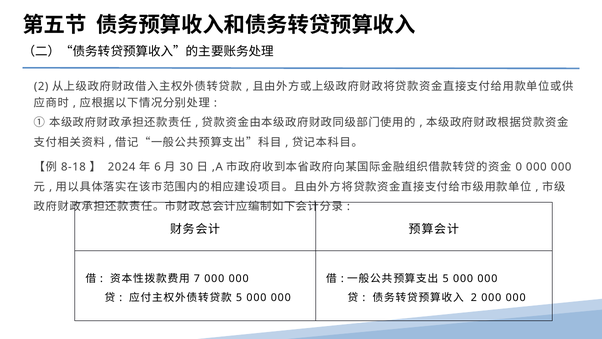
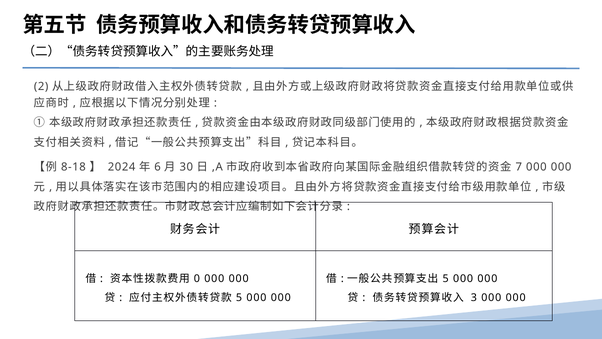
0: 0 -> 7
7: 7 -> 0
2 at (474, 297): 2 -> 3
